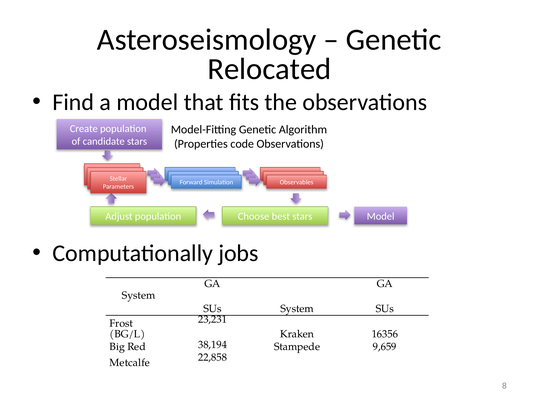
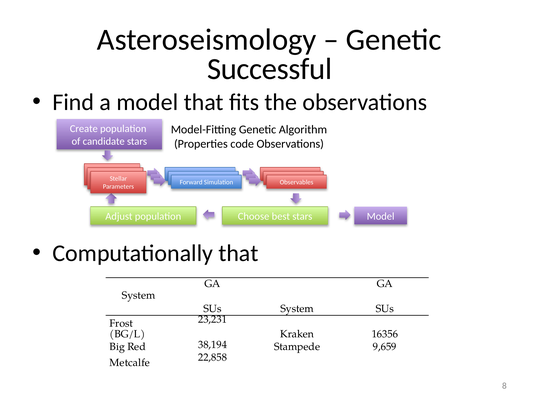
Relocated: Relocated -> Successful
Computationally jobs: jobs -> that
